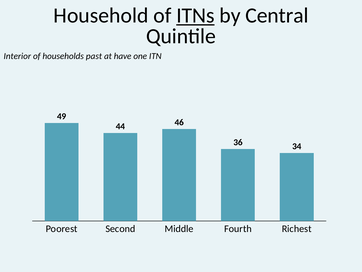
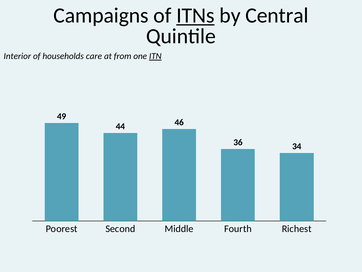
Household: Household -> Campaigns
past: past -> care
have: have -> from
ITN underline: none -> present
